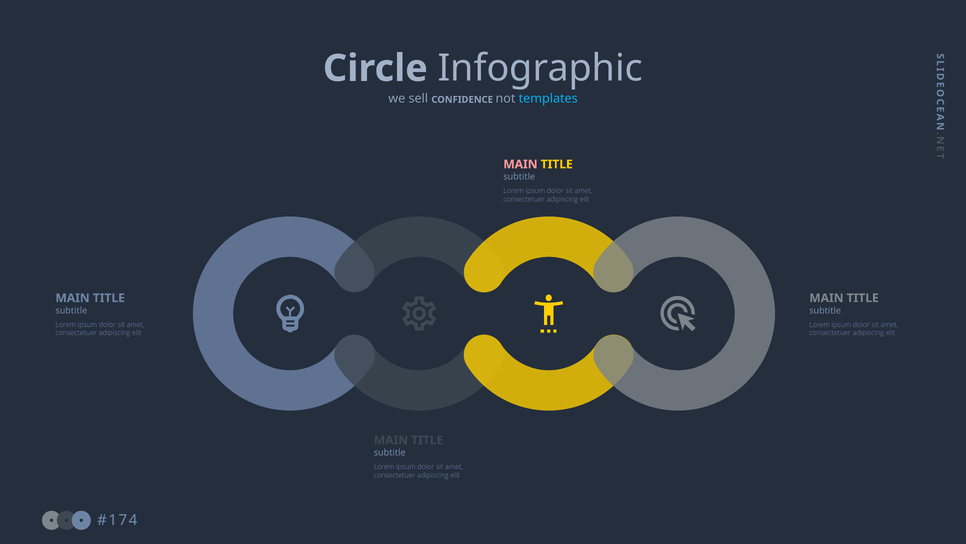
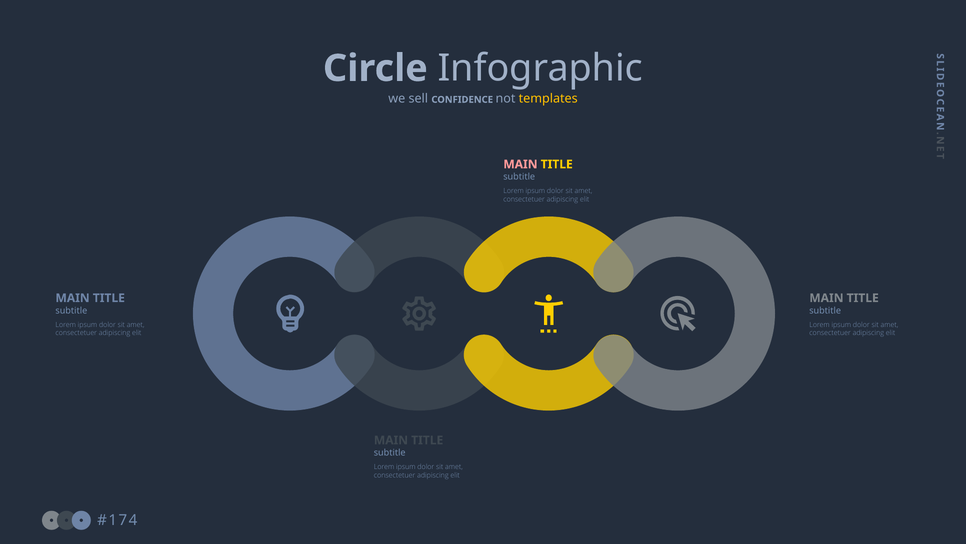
templates colour: light blue -> yellow
